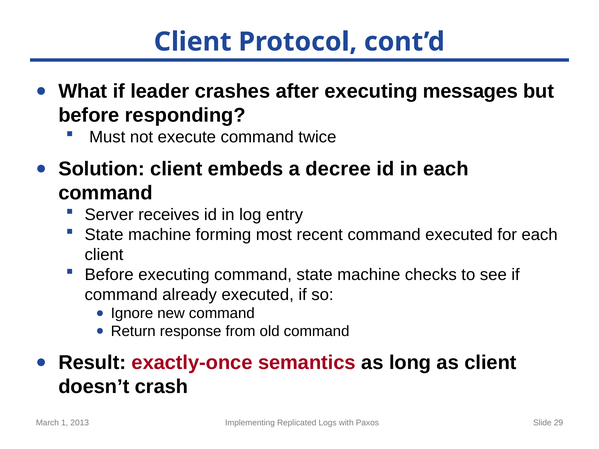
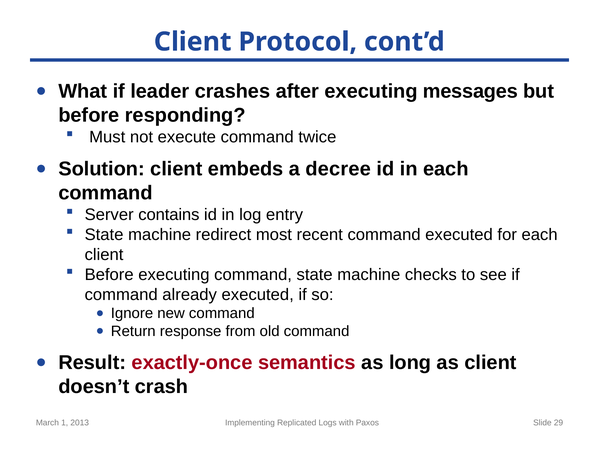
receives: receives -> contains
forming: forming -> redirect
